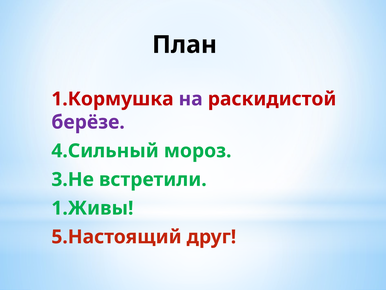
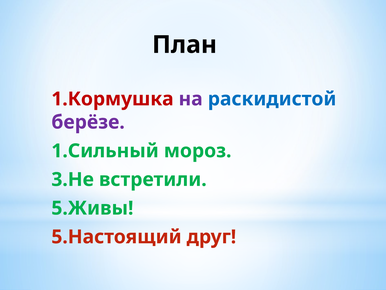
раскидистой colour: red -> blue
4.Сильный: 4.Сильный -> 1.Сильный
1.Живы: 1.Живы -> 5.Живы
